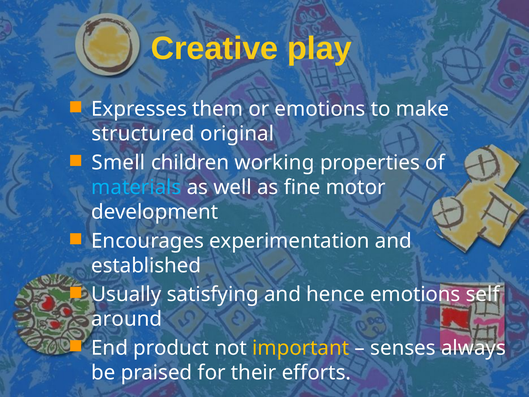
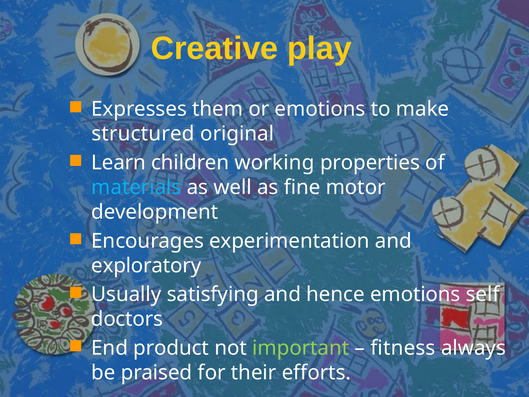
Smell: Smell -> Learn
established: established -> exploratory
around: around -> doctors
important colour: yellow -> light green
senses: senses -> fitness
